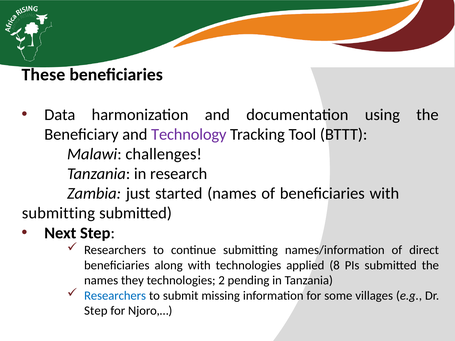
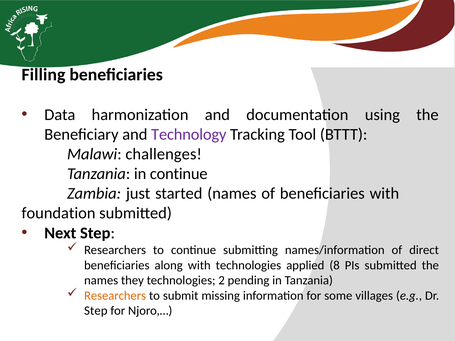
These: These -> Filling
in research: research -> continue
submitting at (58, 213): submitting -> foundation
Researchers at (115, 296) colour: blue -> orange
